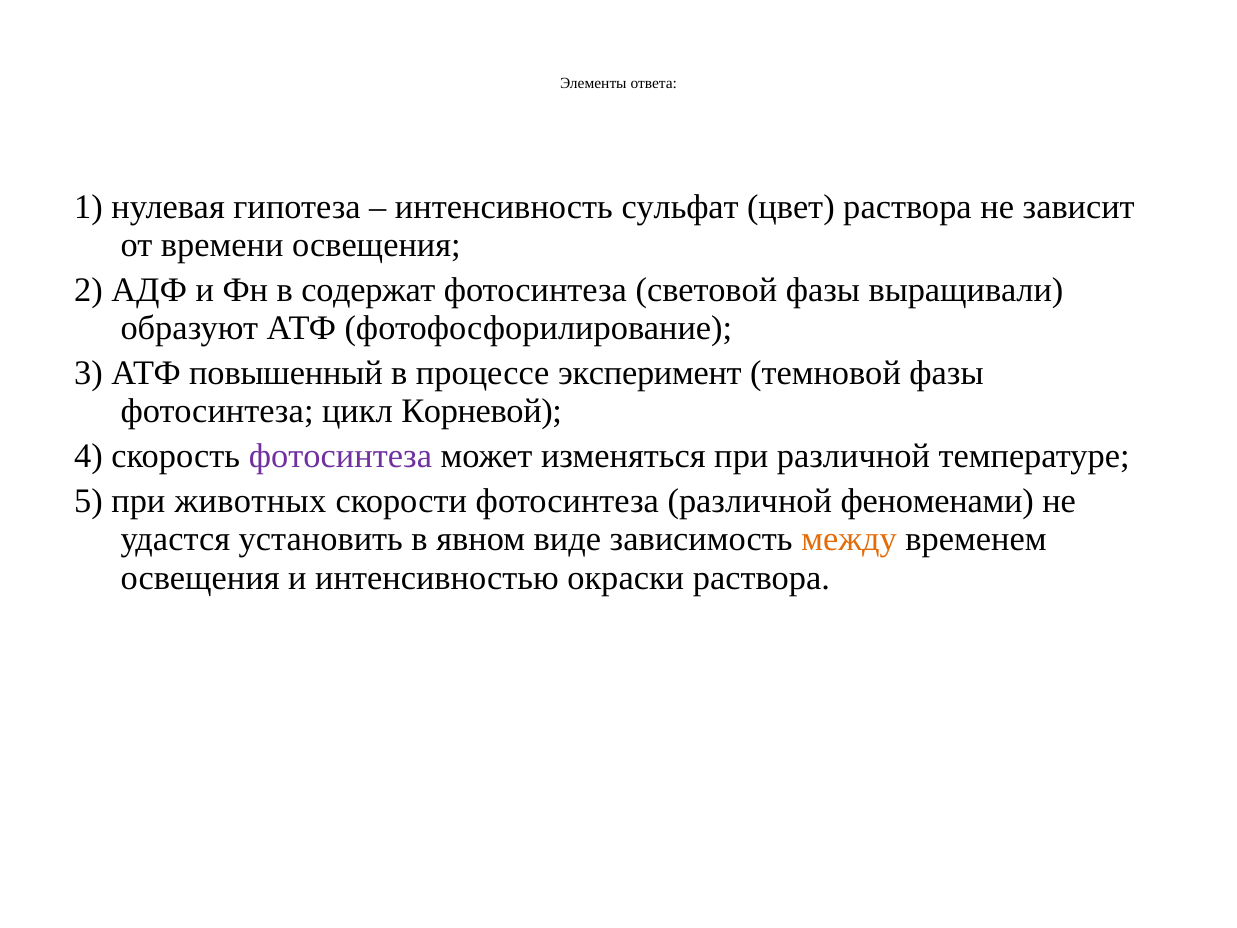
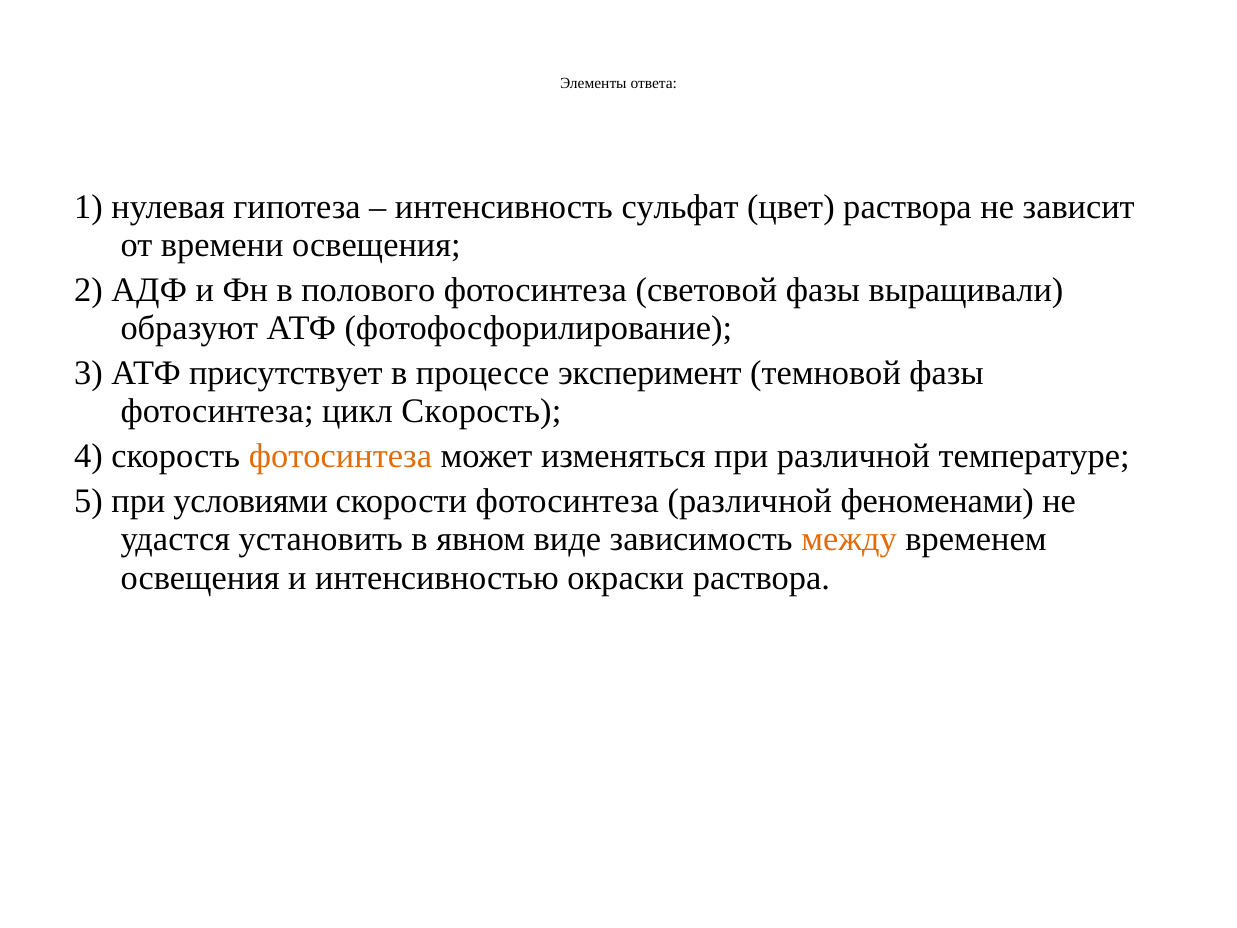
содержат: содержат -> полового
повышенный: повышенный -> присутствует
цикл Корневой: Корневой -> Скорость
фотосинтеза at (340, 456) colour: purple -> orange
животных: животных -> условиями
